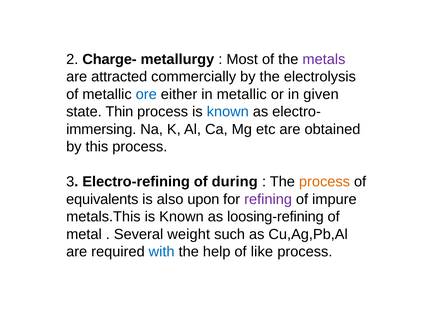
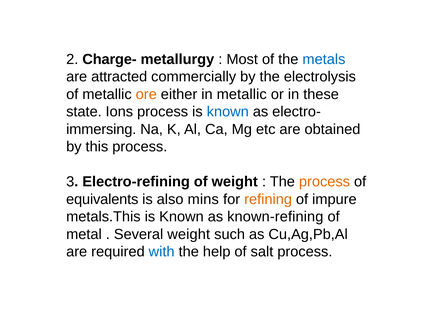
metals colour: purple -> blue
ore colour: blue -> orange
given: given -> these
Thin: Thin -> Ions
of during: during -> weight
upon: upon -> mins
refining colour: purple -> orange
loosing-refining: loosing-refining -> known-refining
like: like -> salt
